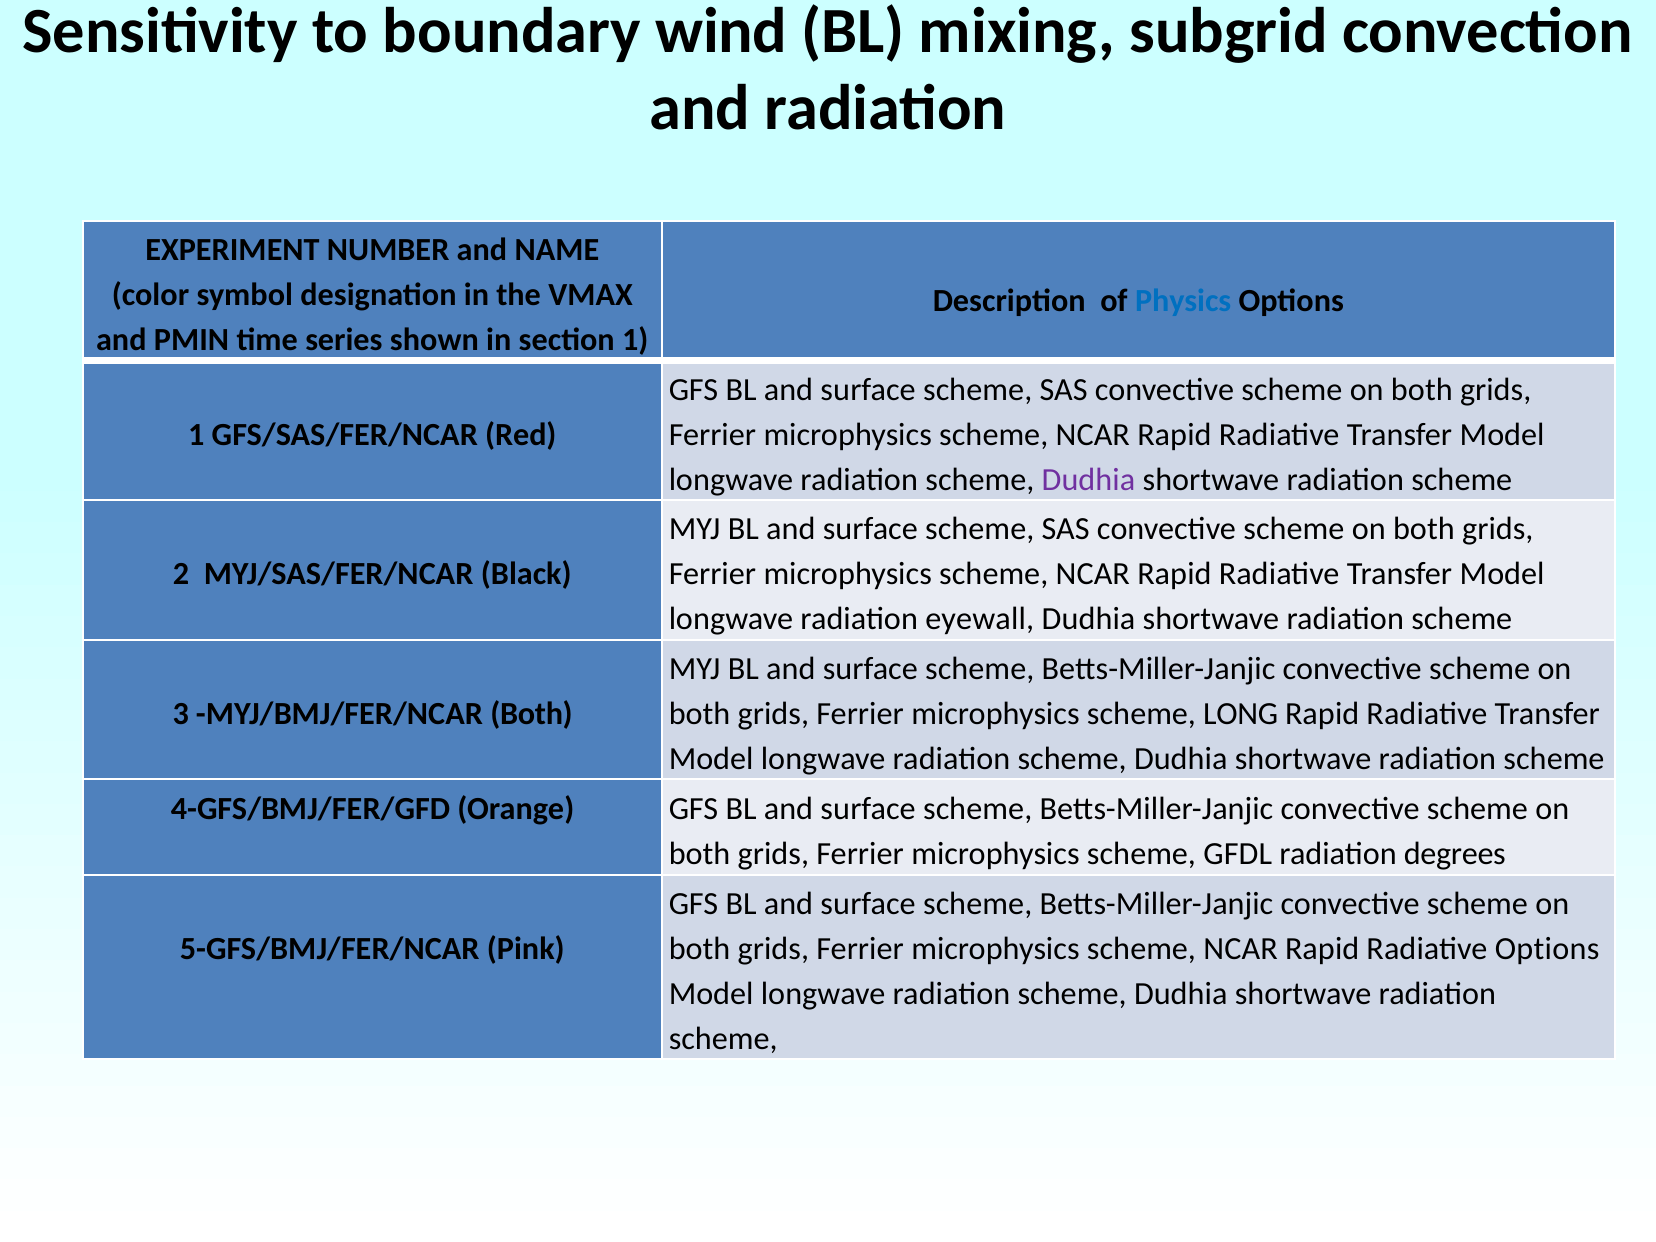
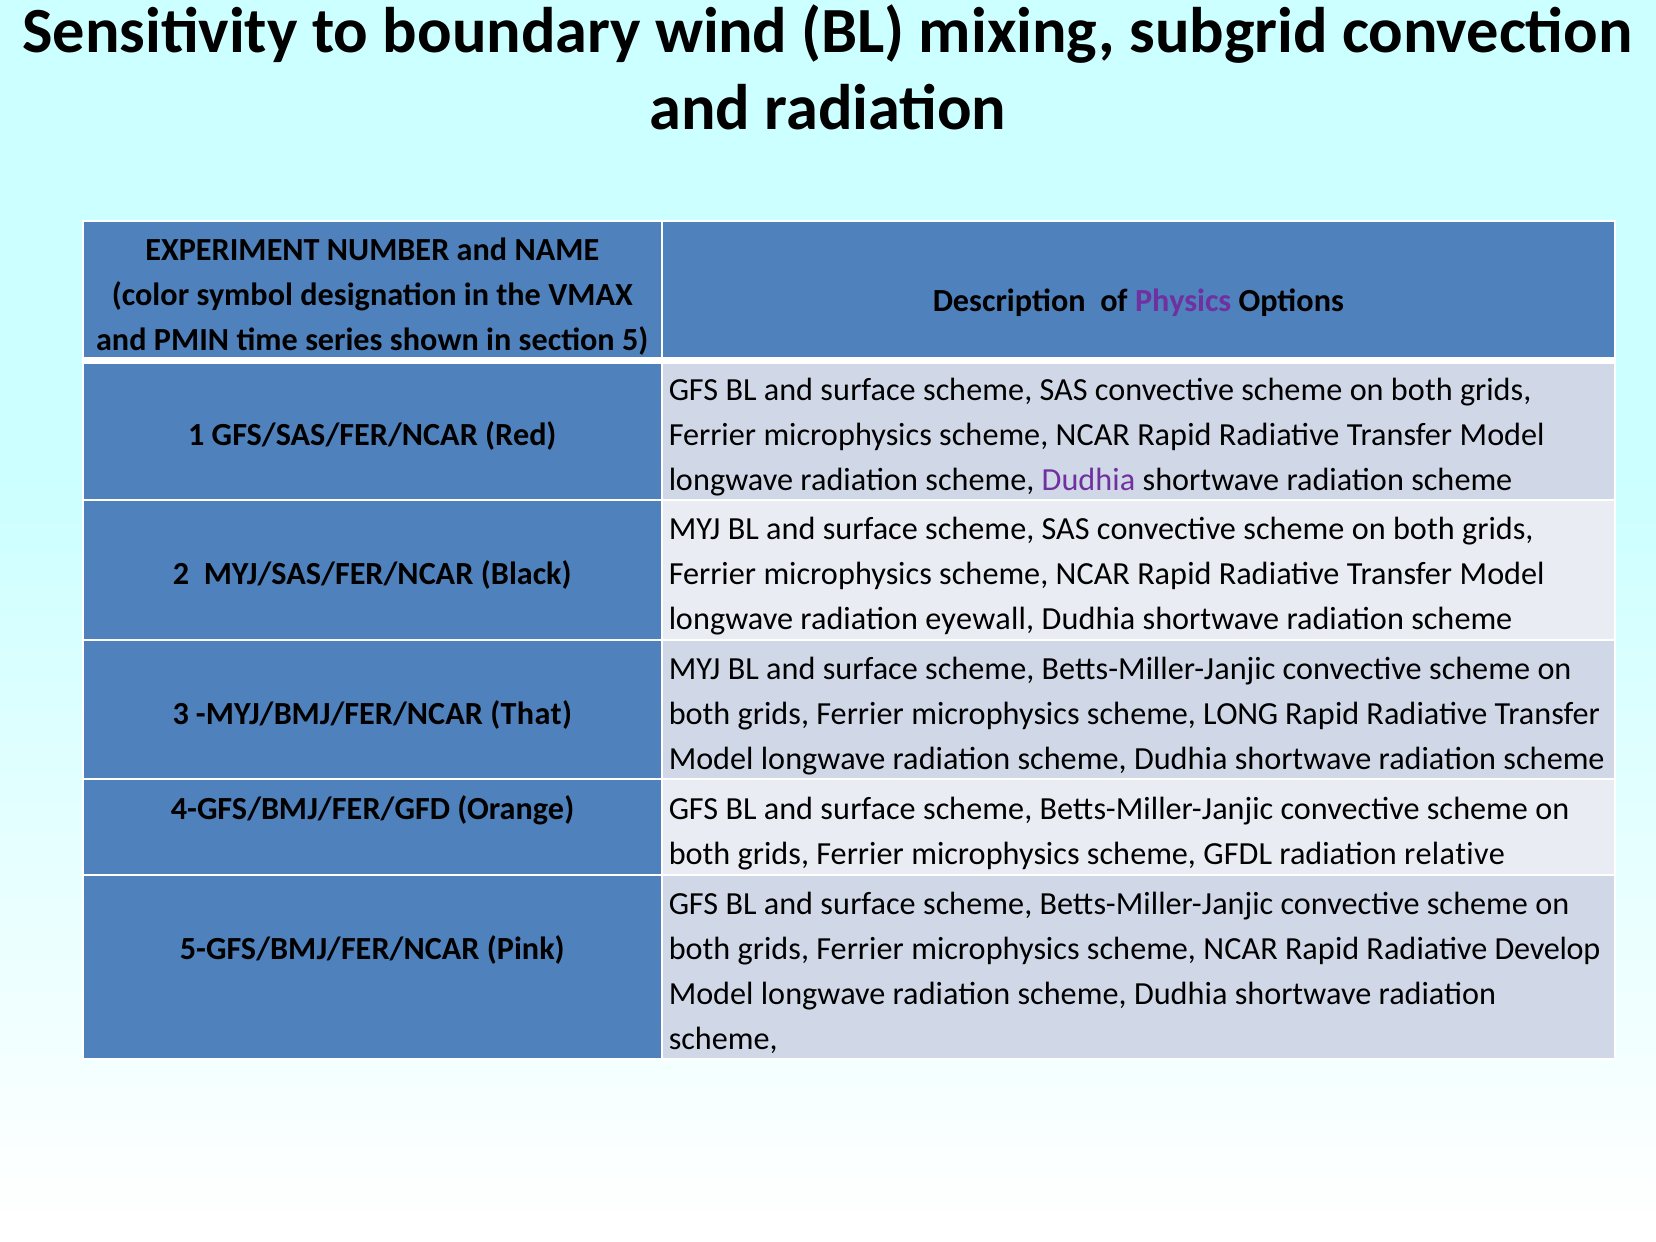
Physics colour: blue -> purple
section 1: 1 -> 5
MYJ/BMJ/FER/NCAR Both: Both -> That
degrees: degrees -> relative
Radiative Options: Options -> Develop
